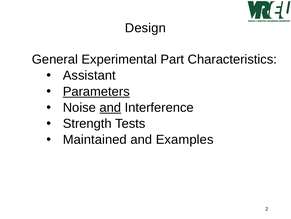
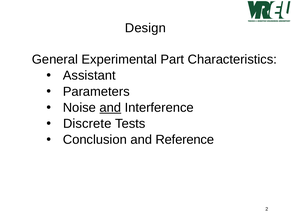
Parameters underline: present -> none
Strength: Strength -> Discrete
Maintained: Maintained -> Conclusion
Examples: Examples -> Reference
